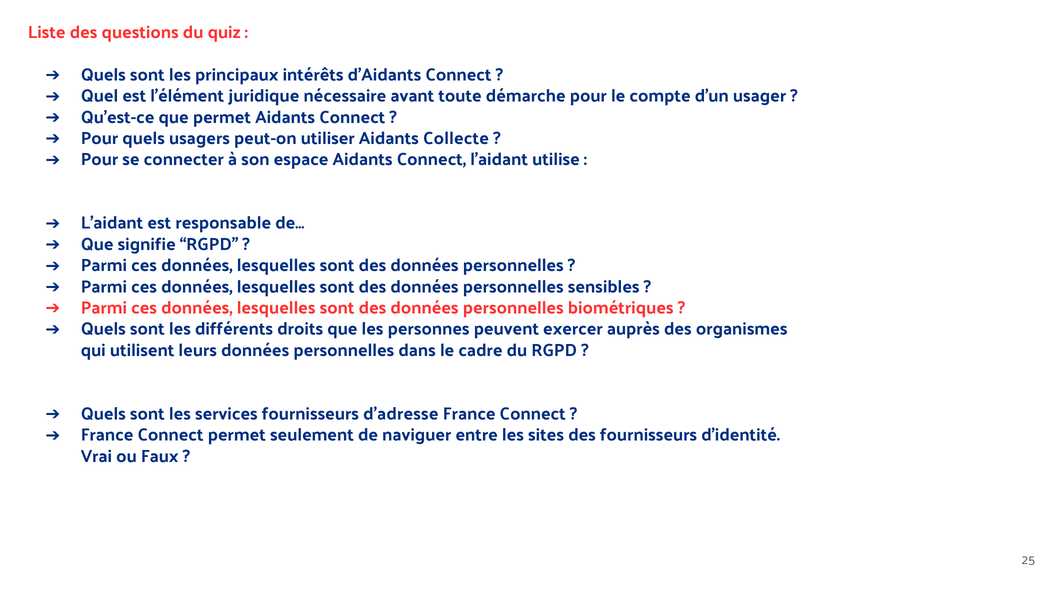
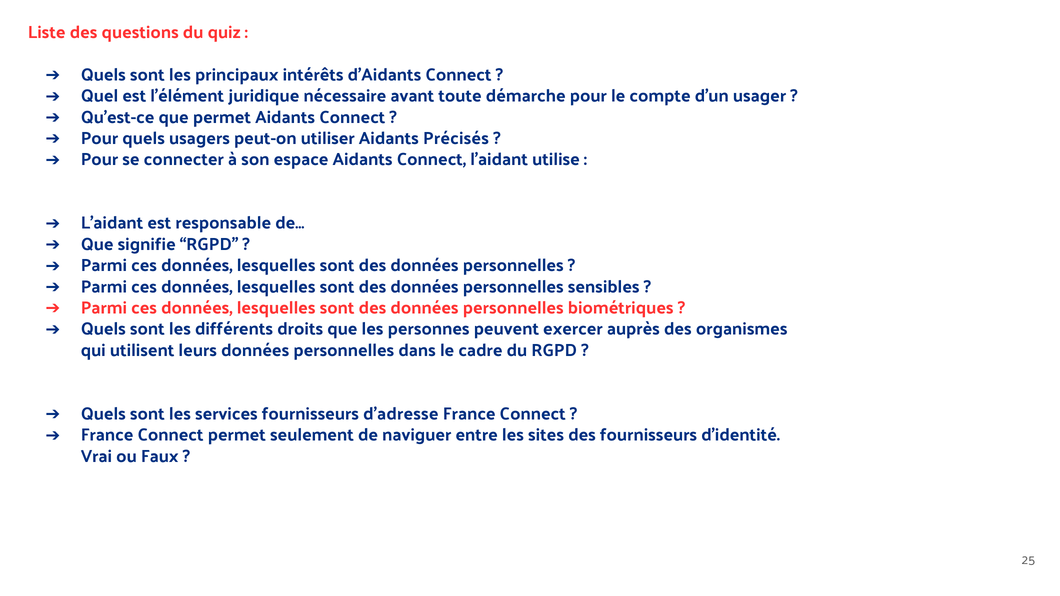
Collecte: Collecte -> Précisés
